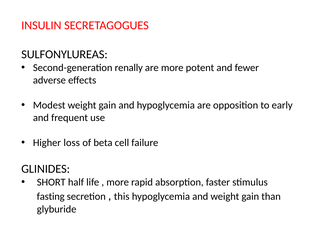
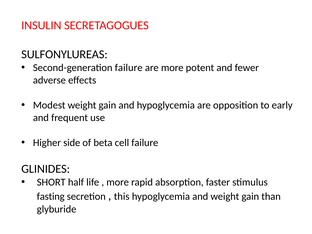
Second-generation renally: renally -> failure
loss: loss -> side
